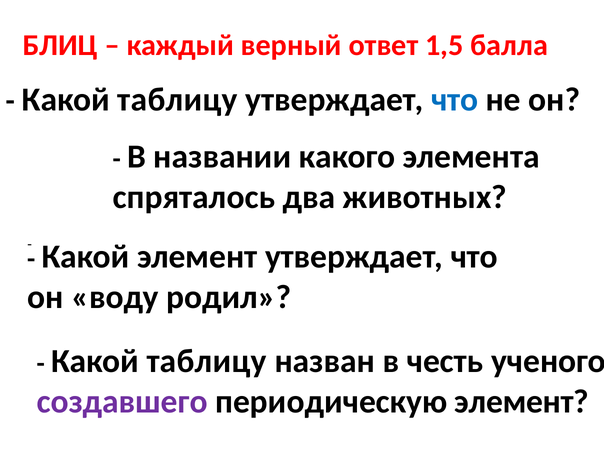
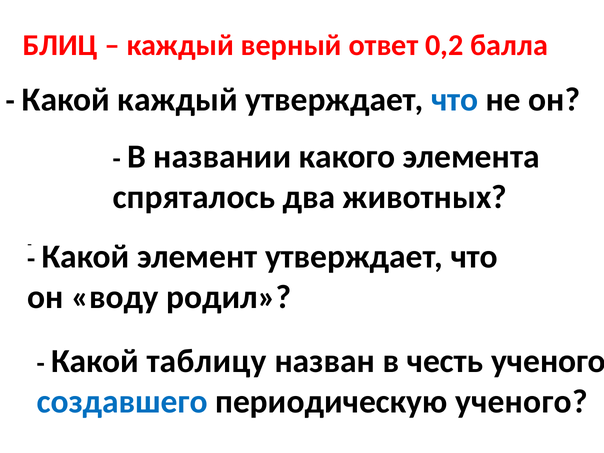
1,5: 1,5 -> 0,2
таблицу at (177, 100): таблицу -> каждый
создавшего colour: purple -> blue
периодическую элемент: элемент -> ученого
